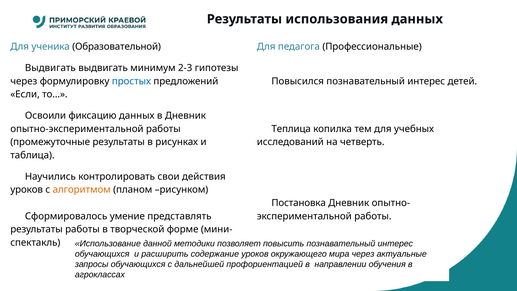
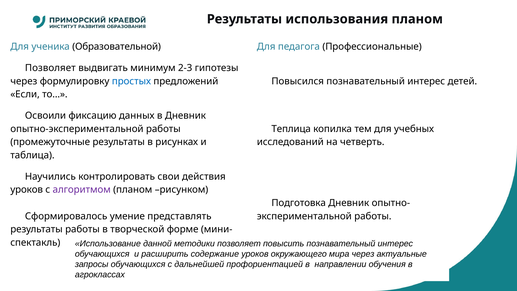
использования данных: данных -> планом
Выдвигать at (50, 68): Выдвигать -> Позволяет
алгоритмом colour: orange -> purple
Постановка: Постановка -> Подготовка
